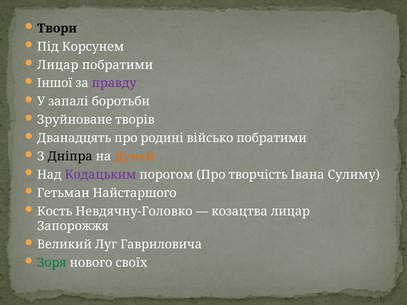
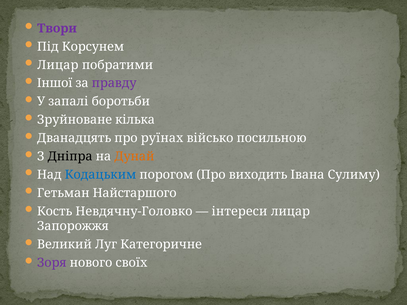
Твори colour: black -> purple
творів: творів -> кілька
родині: родині -> руїнах
військо побратими: побратими -> посильною
Кодацьким colour: purple -> blue
творчість: творчість -> виходить
козацтва: козацтва -> інтереси
Гавриловича: Гавриловича -> Категоричне
Зоря colour: green -> purple
